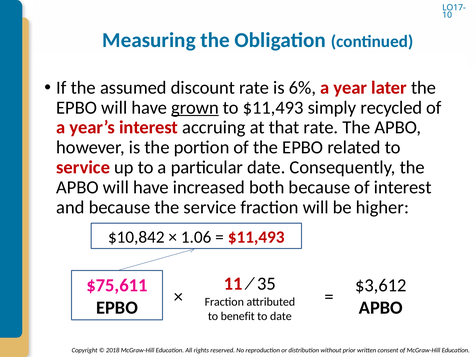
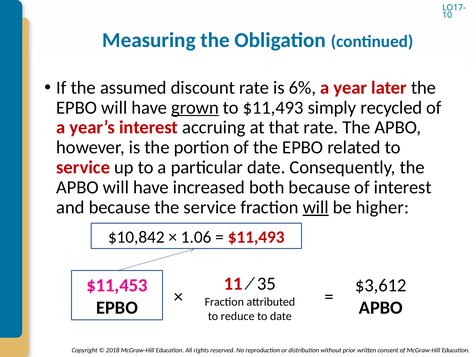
will at (316, 207) underline: none -> present
$75,611: $75,611 -> $11,453
benefit: benefit -> reduce
